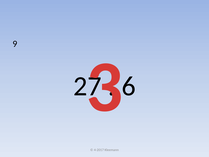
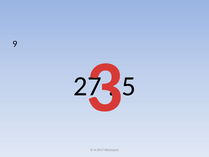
6: 6 -> 5
